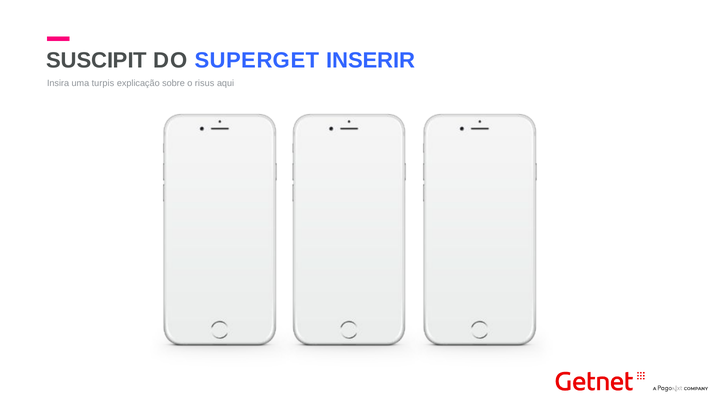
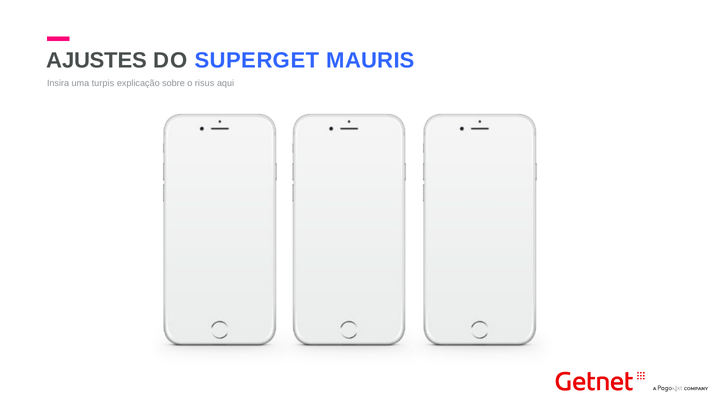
SUSCIPIT: SUSCIPIT -> AJUSTES
INSERIR: INSERIR -> MAURIS
